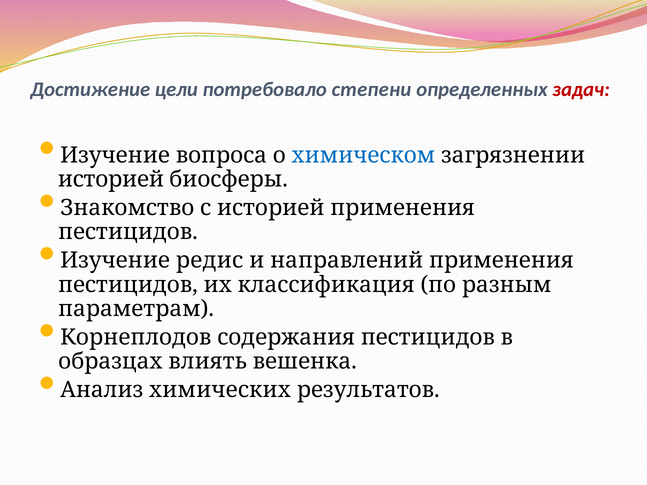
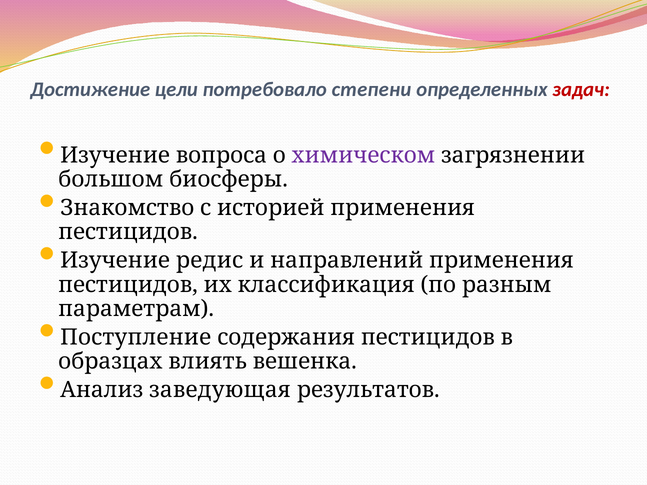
химическом colour: blue -> purple
историей at (111, 179): историей -> большом
Корнеплодов: Корнеплодов -> Поступление
химических: химических -> заведующая
